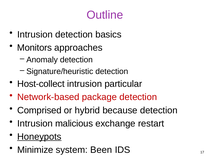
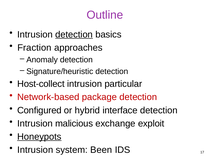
detection at (74, 34) underline: none -> present
Monitors: Monitors -> Fraction
Comprised: Comprised -> Configured
because: because -> interface
restart: restart -> exploit
Minimize at (35, 150): Minimize -> Intrusion
